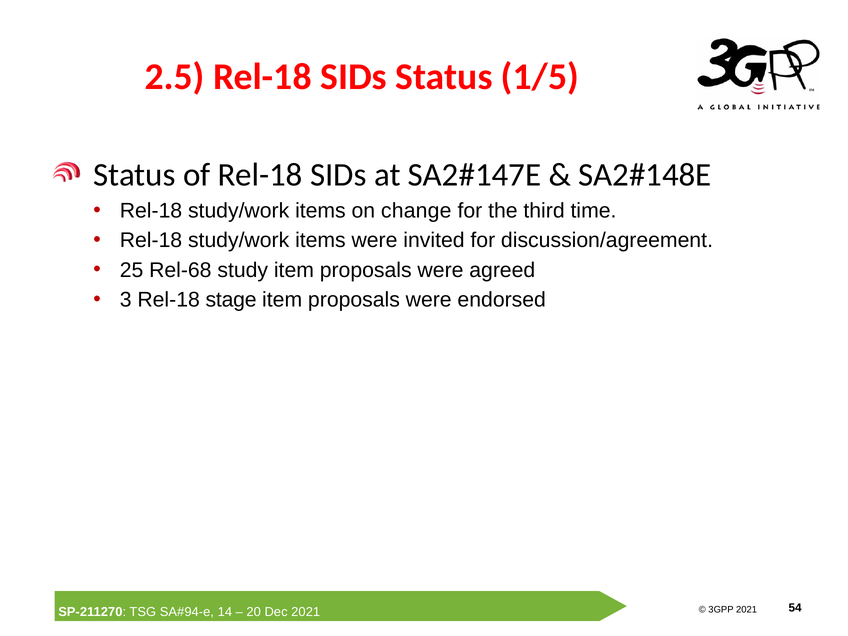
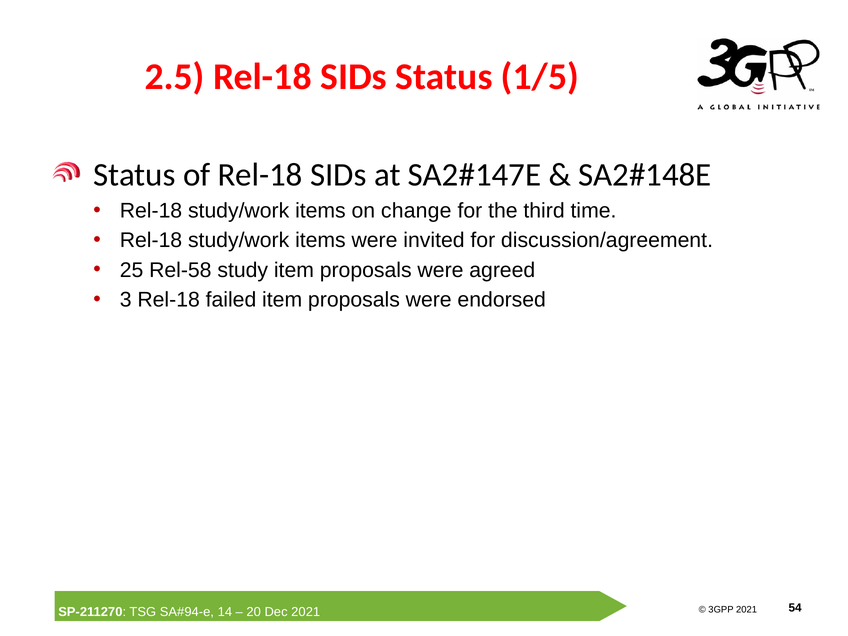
Rel-68: Rel-68 -> Rel-58
stage: stage -> failed
